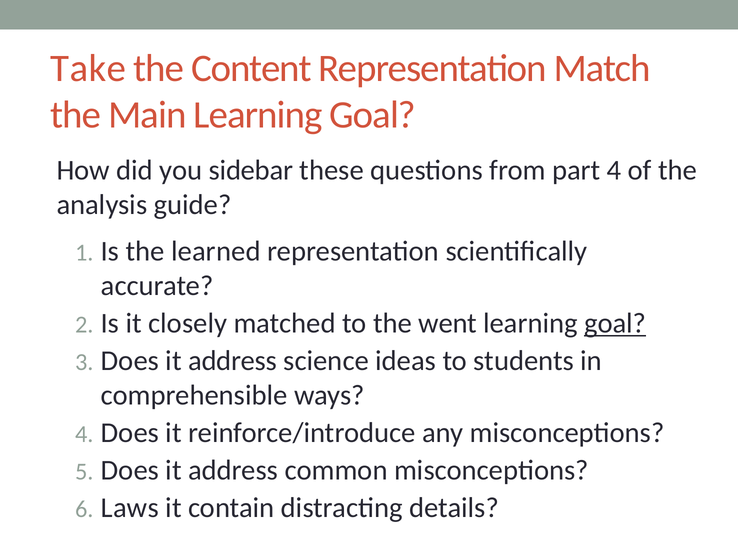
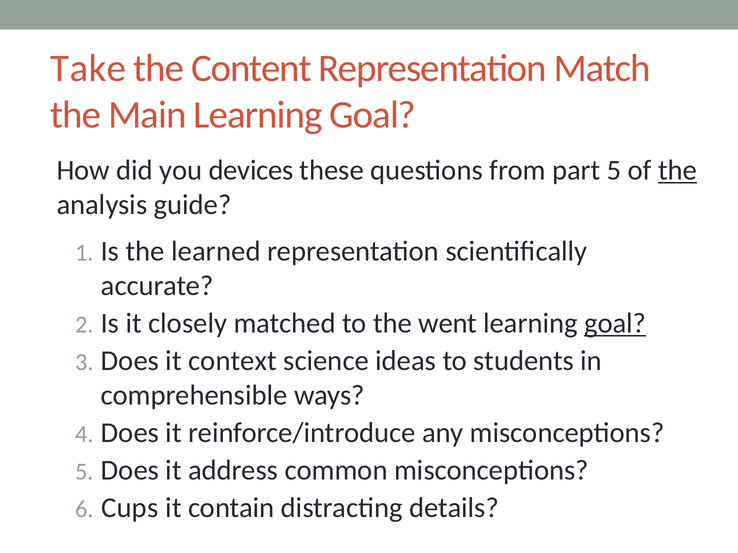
sidebar: sidebar -> devices
part 4: 4 -> 5
the at (678, 171) underline: none -> present
address at (233, 361): address -> context
Laws: Laws -> Cups
